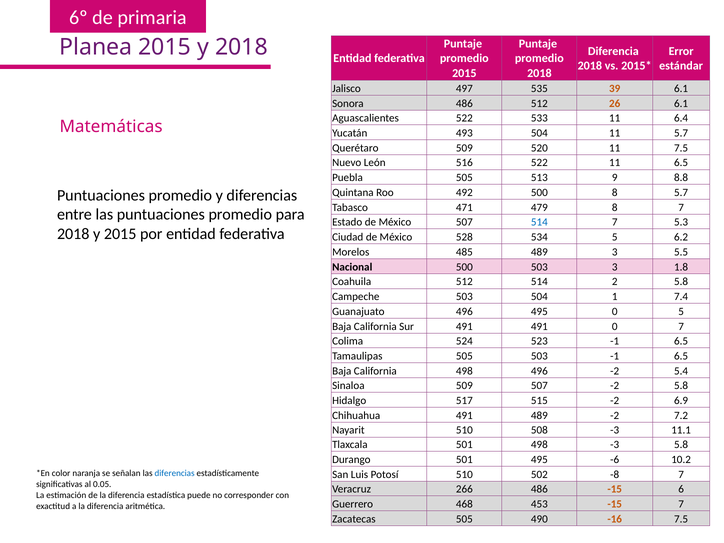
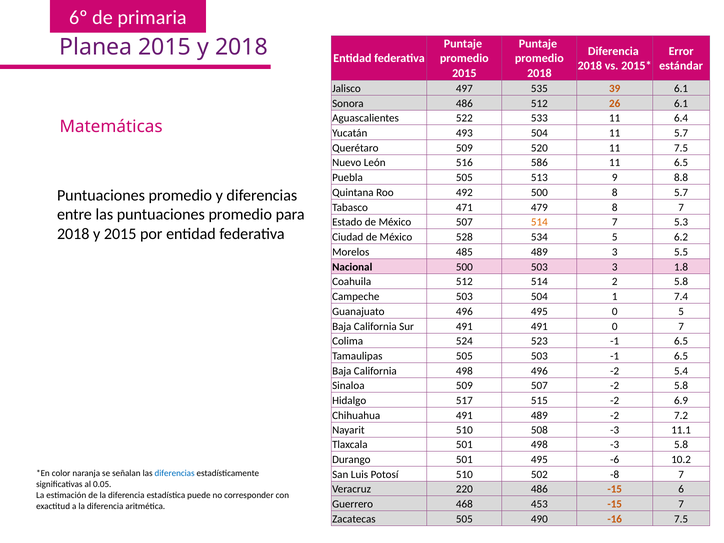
516 522: 522 -> 586
514 at (539, 222) colour: blue -> orange
266: 266 -> 220
